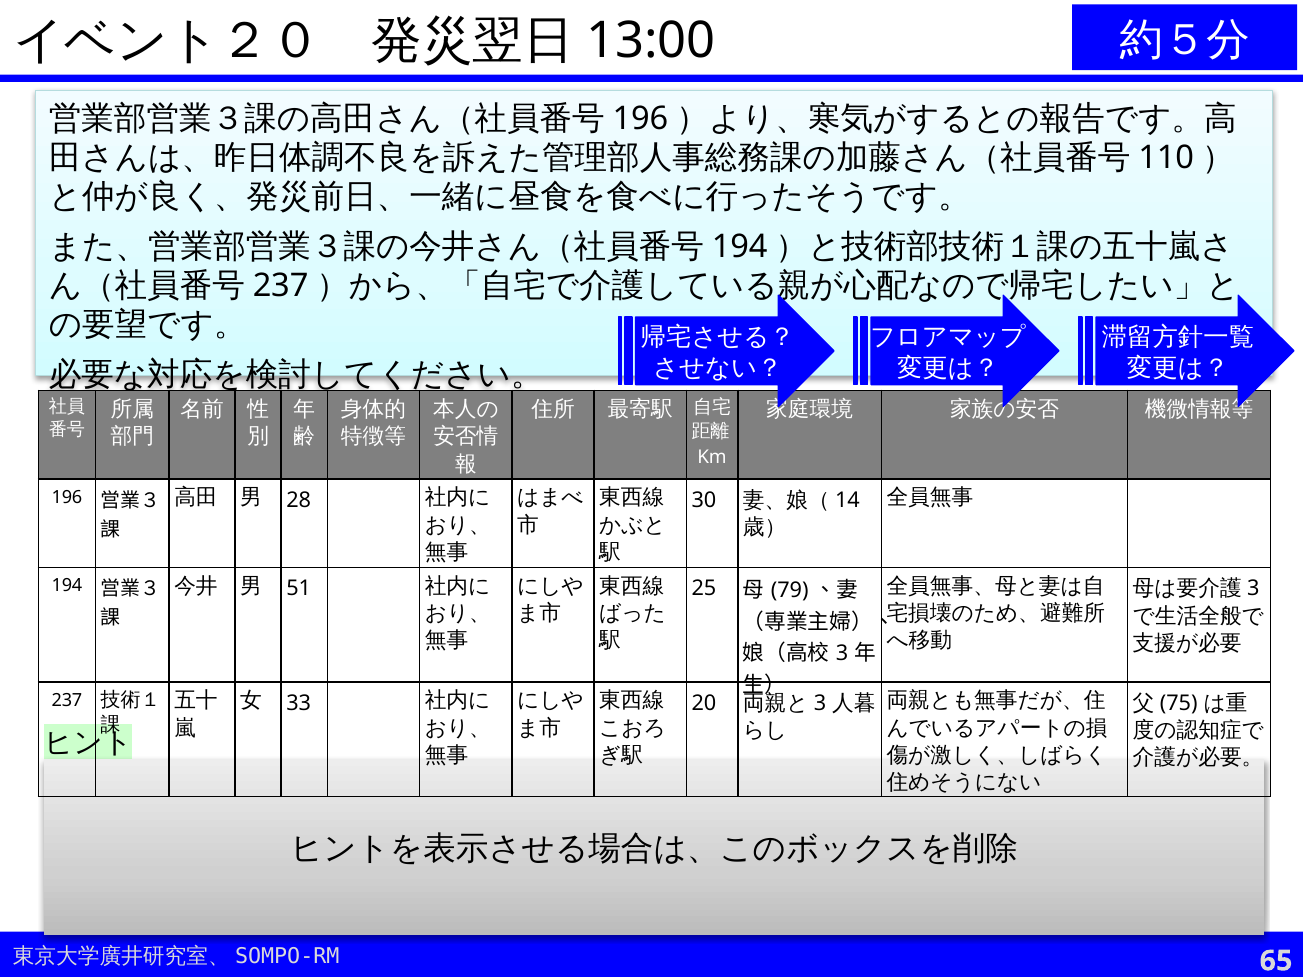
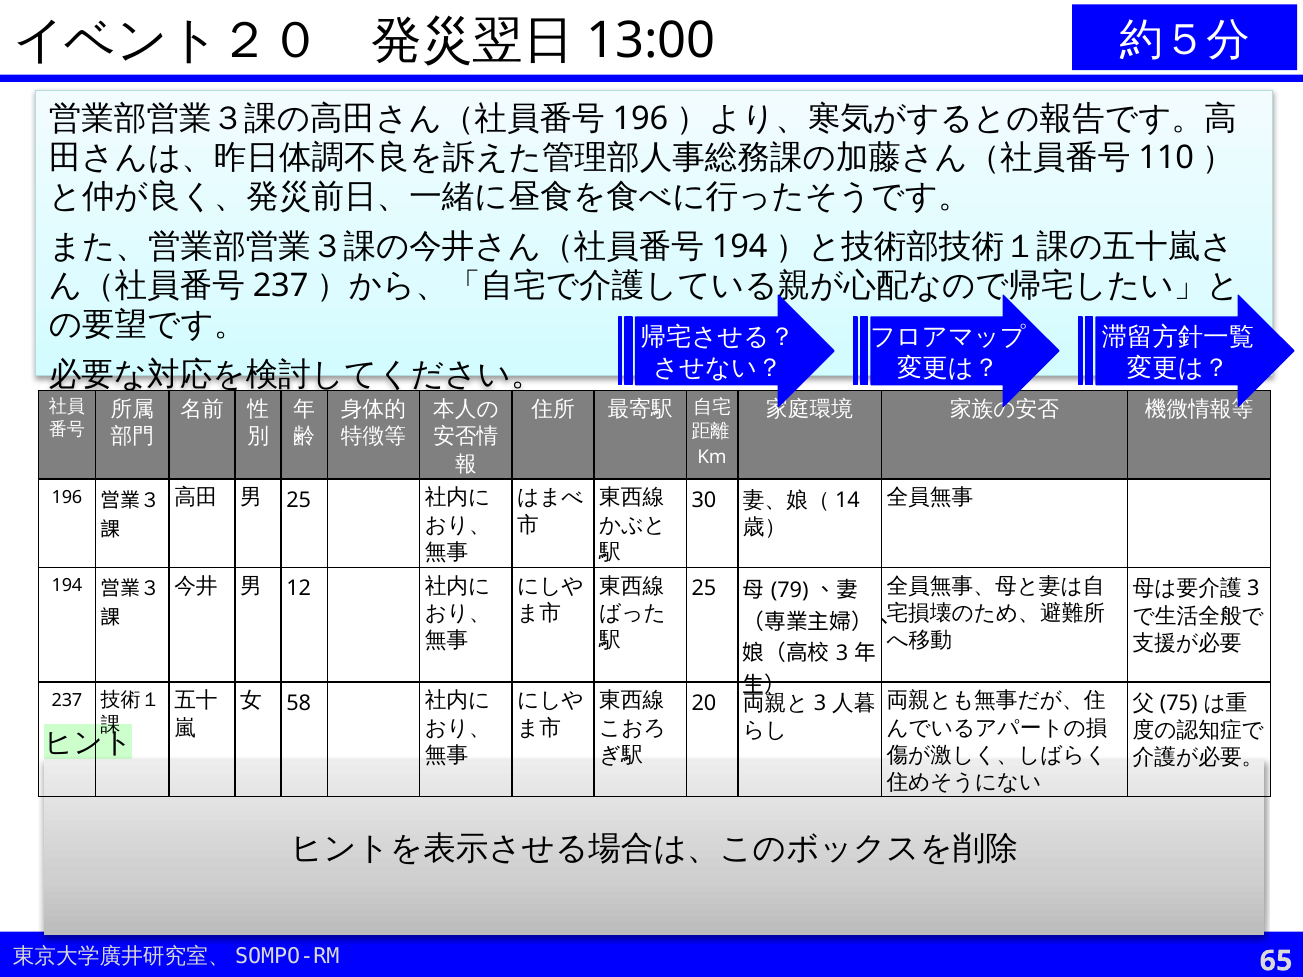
28 at (299, 500): 28 -> 25
51: 51 -> 12
33: 33 -> 58
